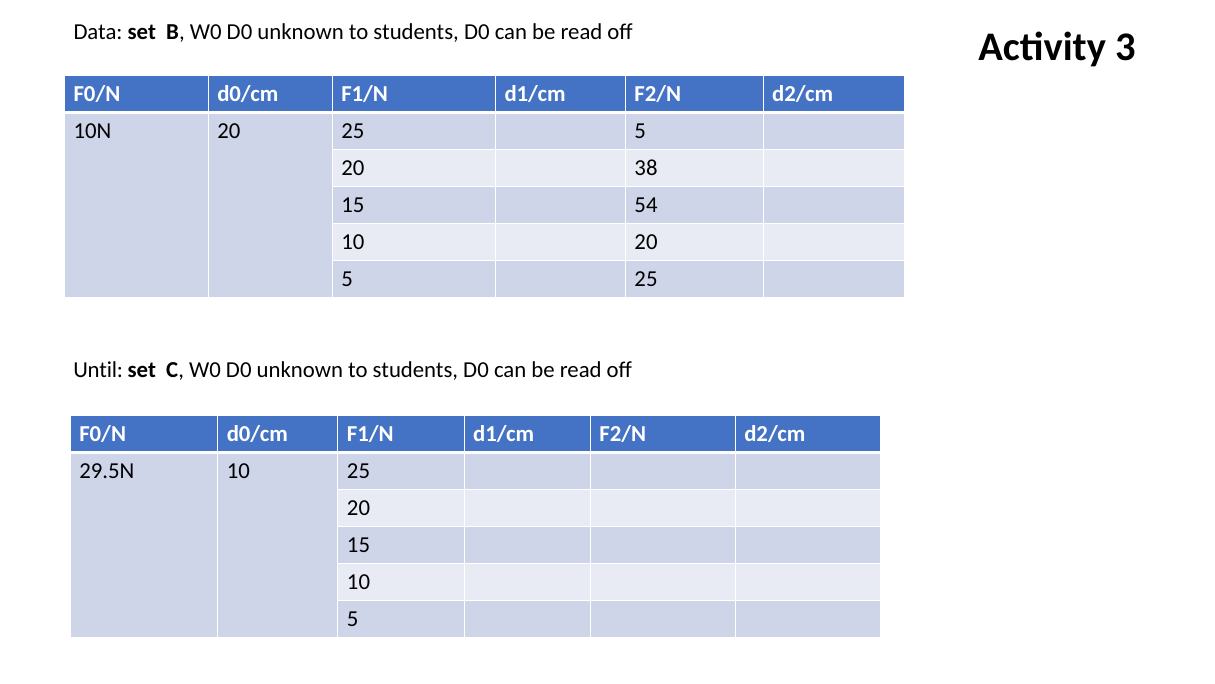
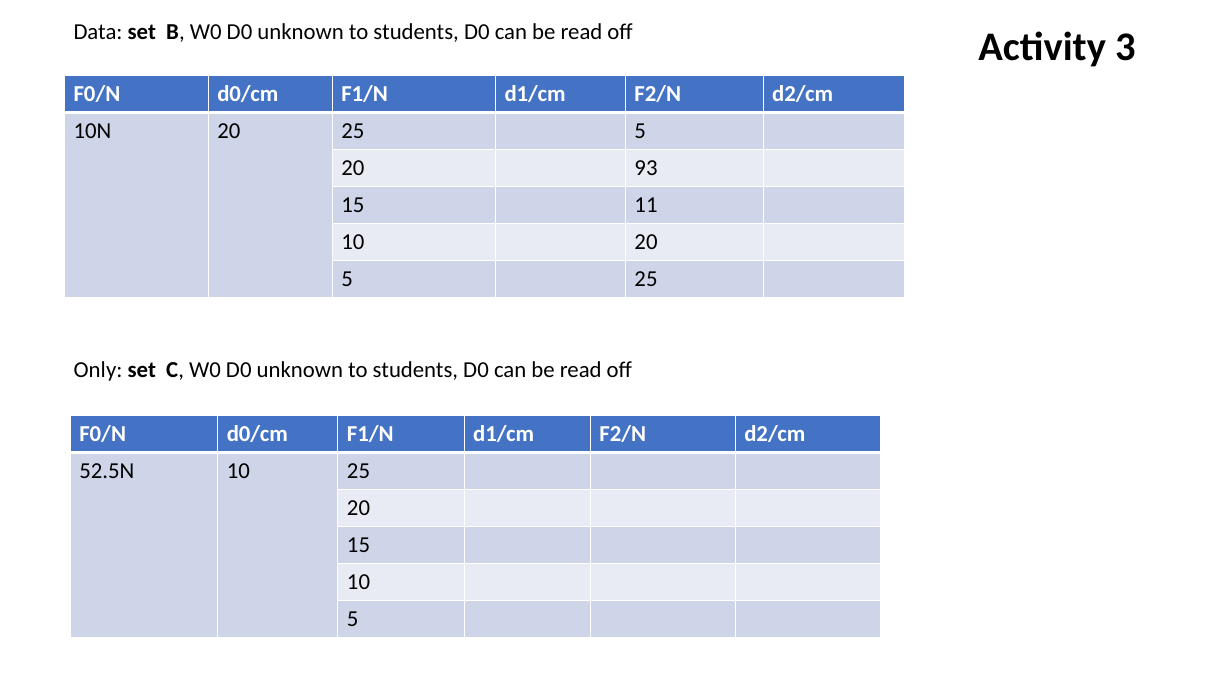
38: 38 -> 93
54: 54 -> 11
Until: Until -> Only
29.5N: 29.5N -> 52.5N
